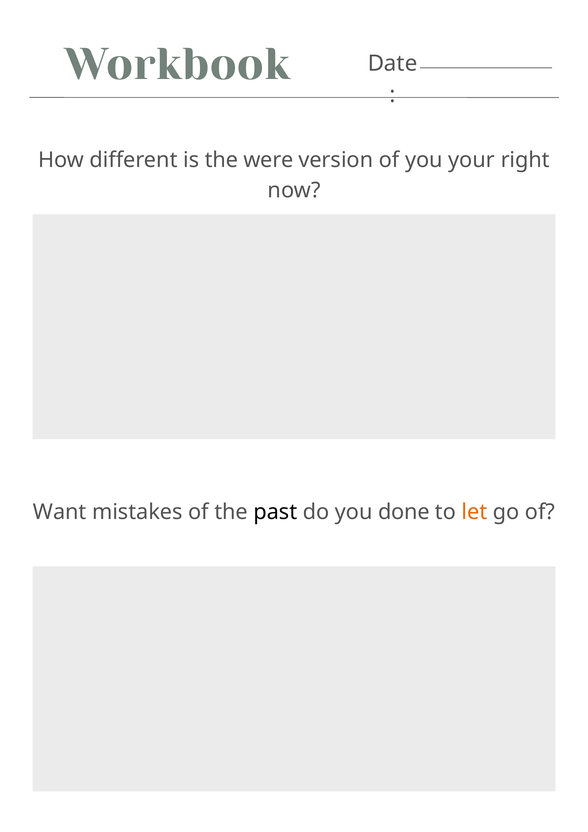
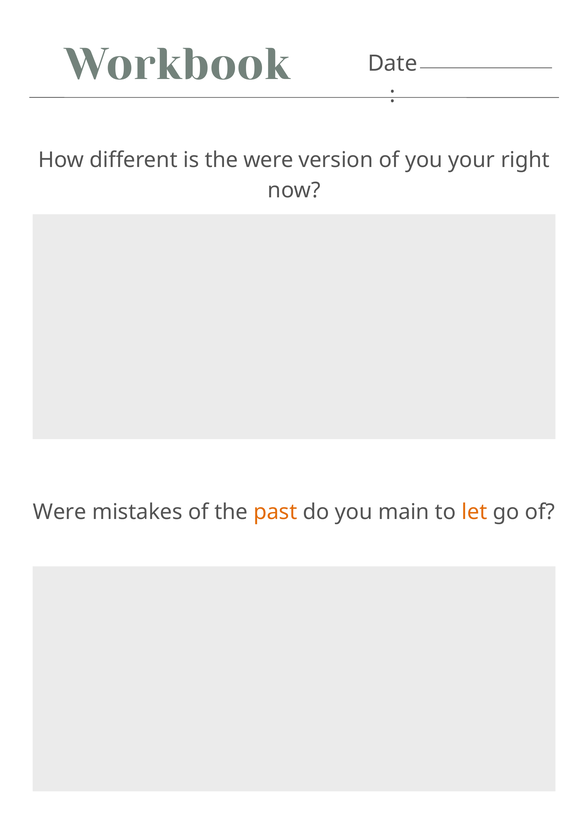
Want at (60, 512): Want -> Were
past colour: black -> orange
done: done -> main
